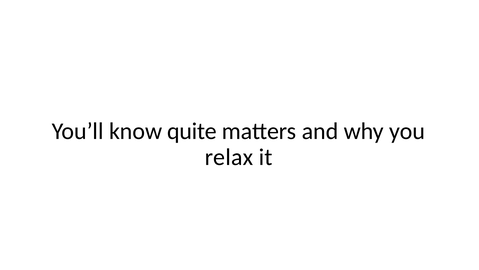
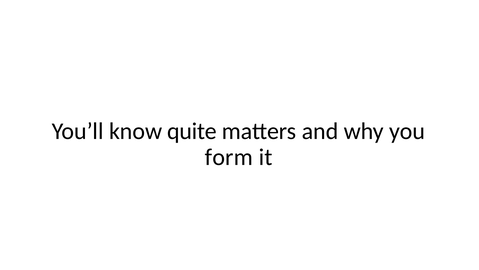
relax: relax -> form
